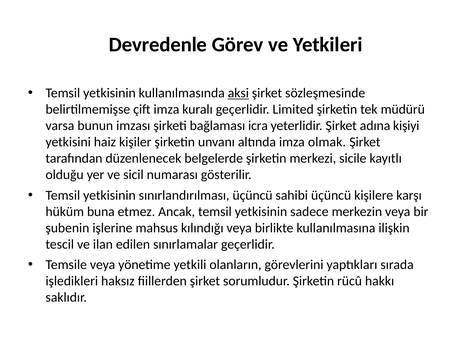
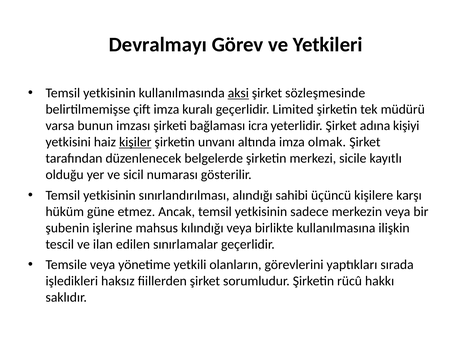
Devredenle: Devredenle -> Devralmayı
kişiler underline: none -> present
sınırlandırılması üçüncü: üçüncü -> alındığı
buna: buna -> güne
